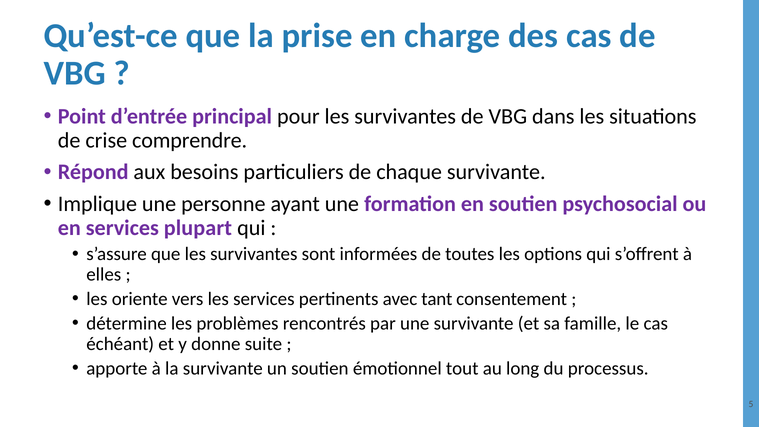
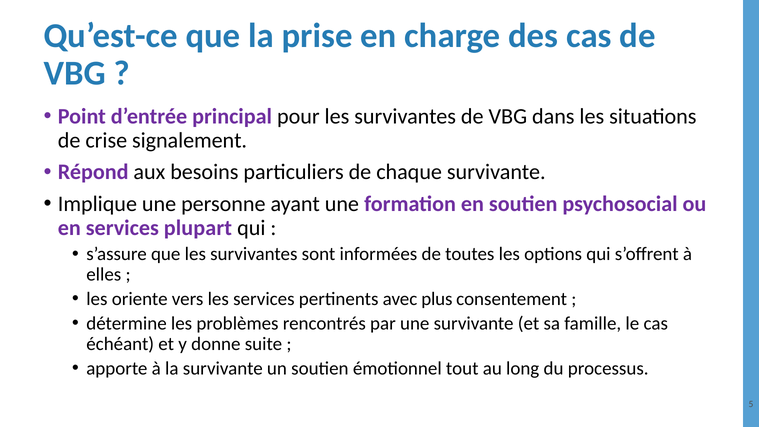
comprendre: comprendre -> signalement
tant: tant -> plus
